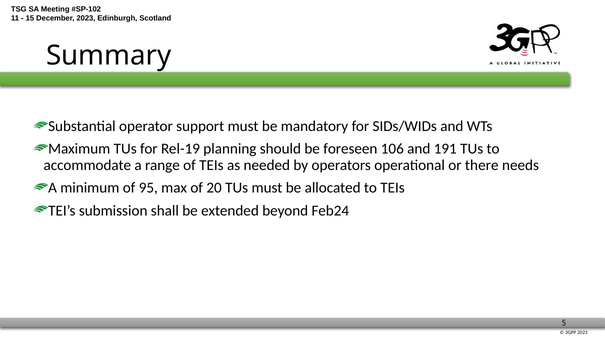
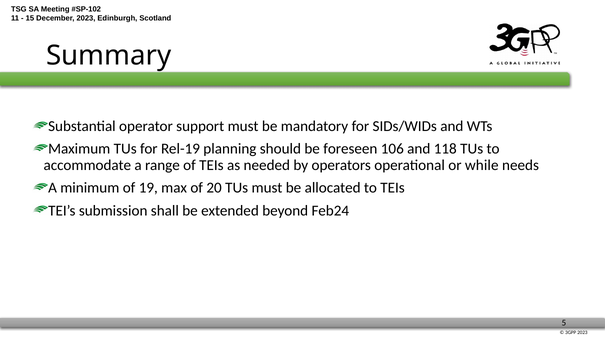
191: 191 -> 118
there: there -> while
95: 95 -> 19
